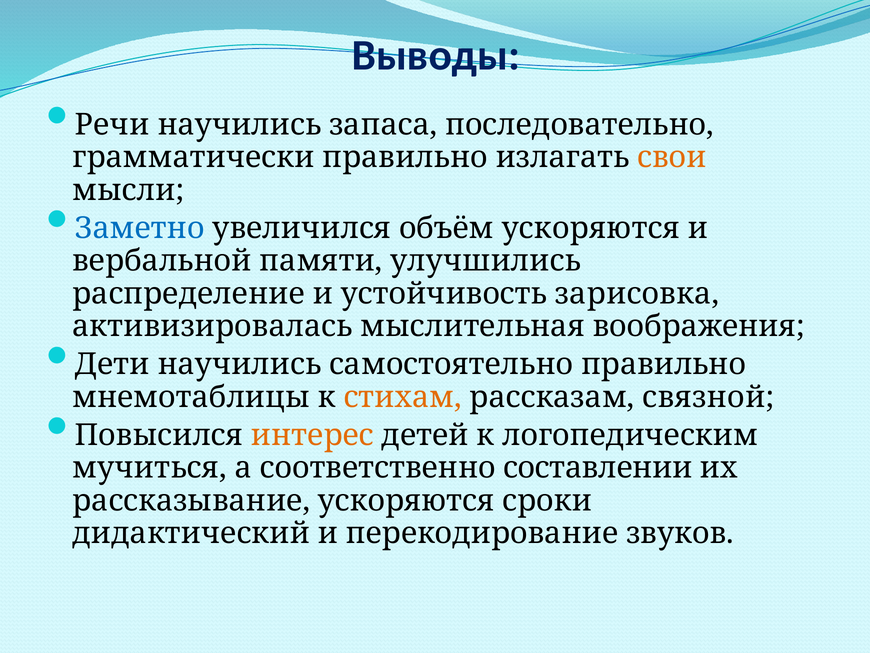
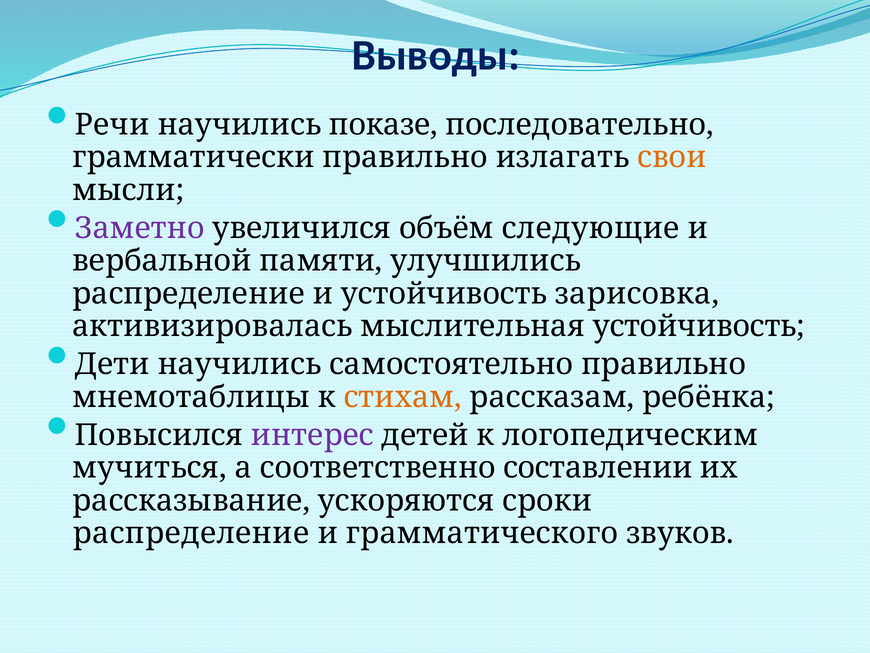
запаса: запаса -> показе
Заметно colour: blue -> purple
объём ускоряются: ускоряются -> следующие
мыслительная воображения: воображения -> устойчивость
связной: связной -> ребёнка
интерес colour: orange -> purple
дидактический at (191, 533): дидактический -> распределение
перекодирование: перекодирование -> грамматического
